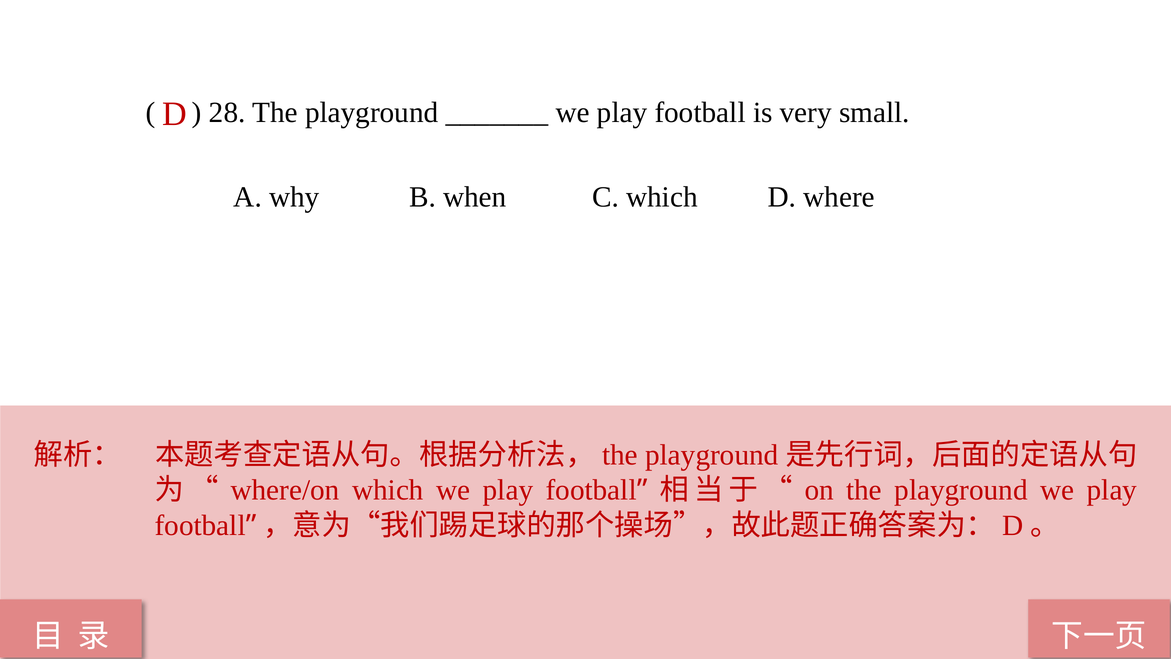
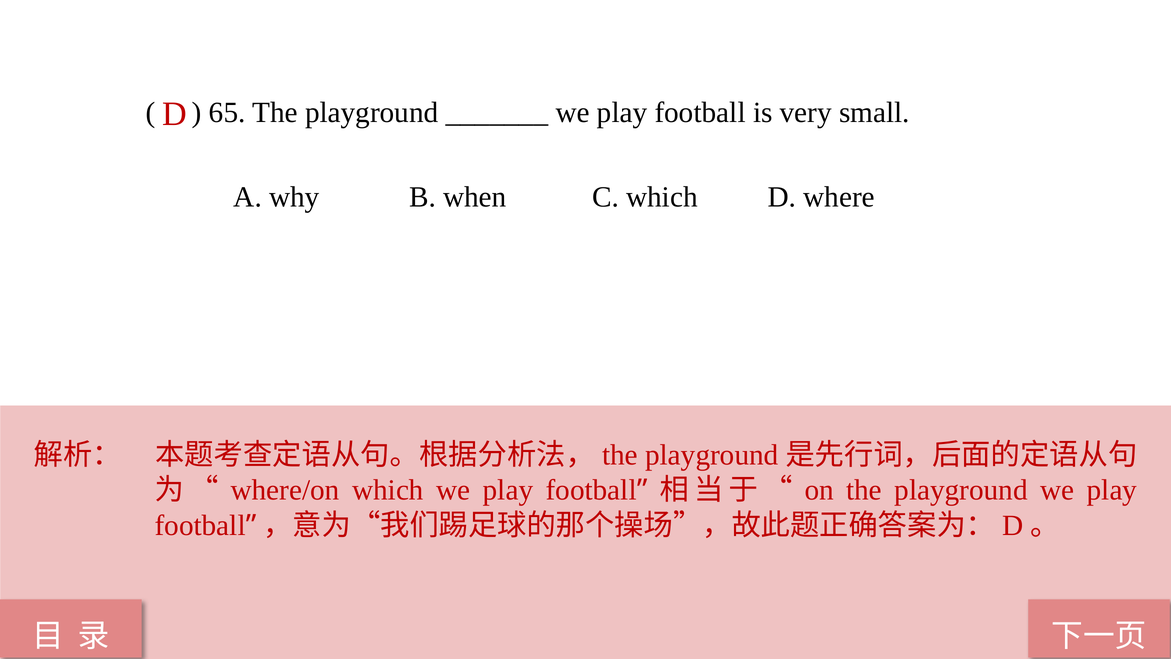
28: 28 -> 65
